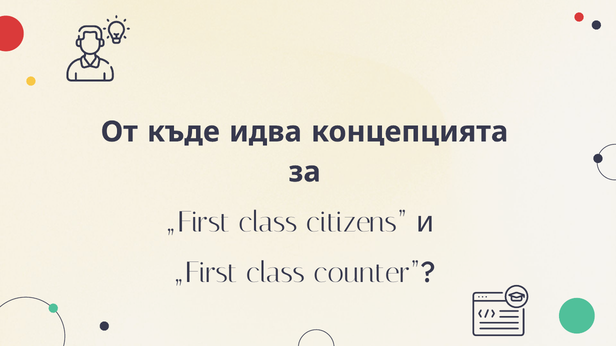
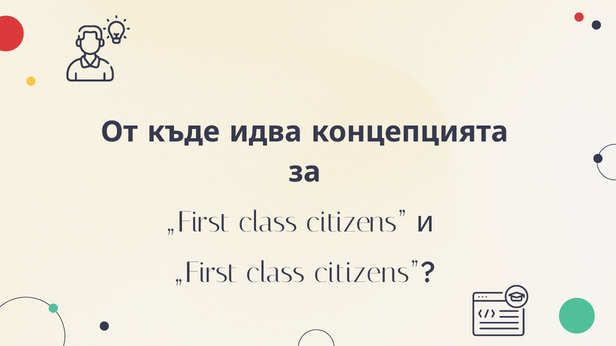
counter at (367, 273): counter -> citizens
